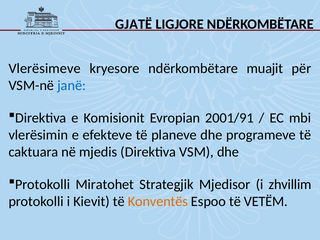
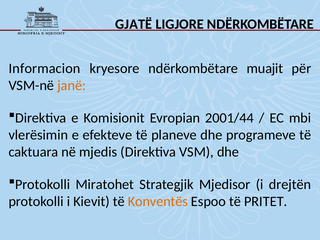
Vlerësimeve: Vlerësimeve -> Informacion
janë colour: blue -> orange
2001/91: 2001/91 -> 2001/44
zhvillim: zhvillim -> drejtën
VETËM: VETËM -> PRITET
